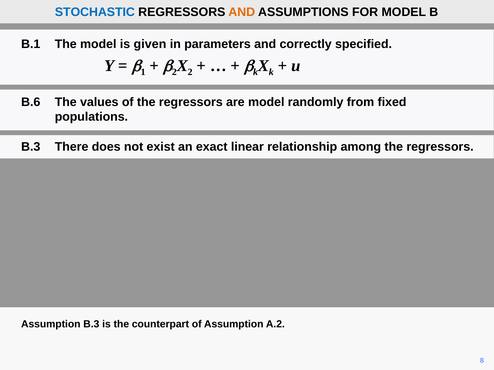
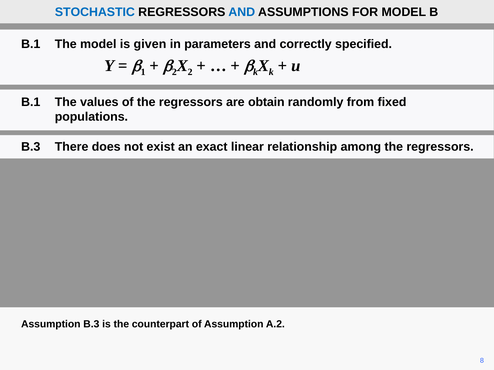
AND at (242, 12) colour: orange -> blue
B.6 at (31, 102): B.6 -> B.1
are model: model -> obtain
